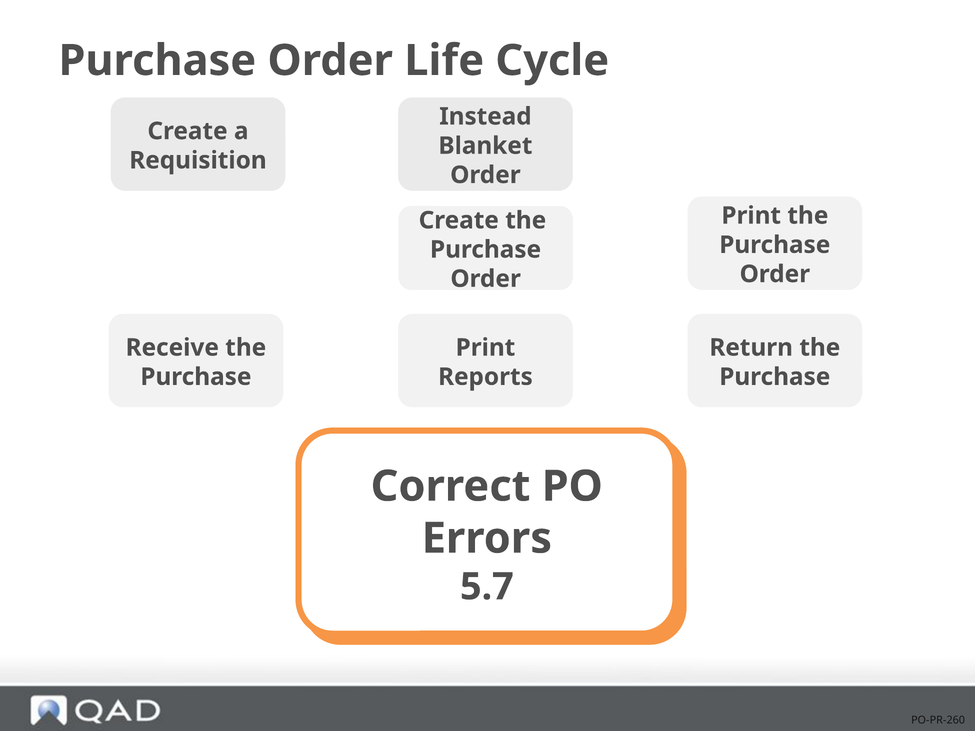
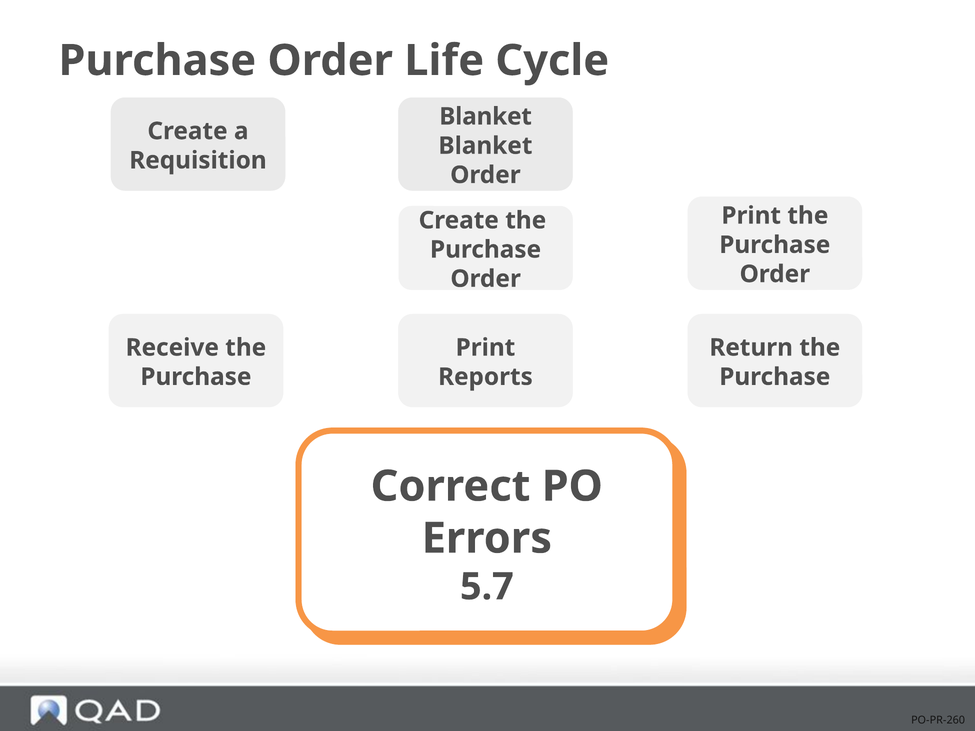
Instead at (485, 117): Instead -> Blanket
